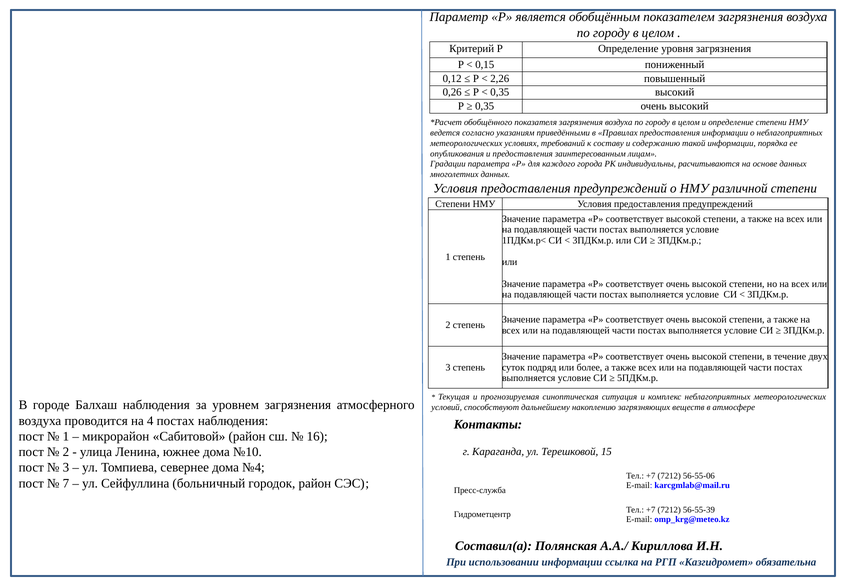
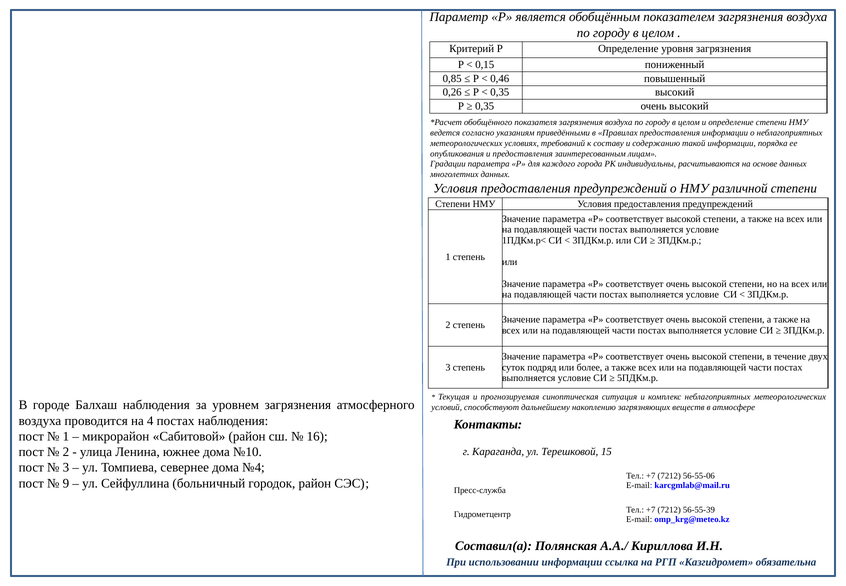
0,12: 0,12 -> 0,85
2,26: 2,26 -> 0,46
7: 7 -> 9
